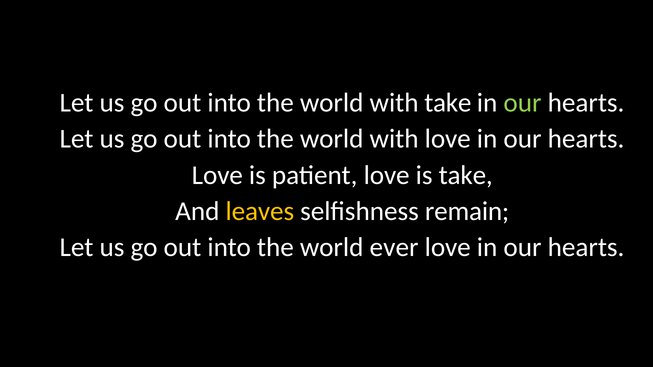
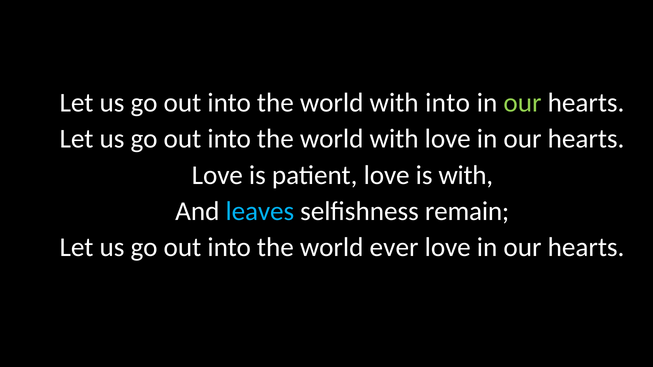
with take: take -> into
is take: take -> with
leaves colour: yellow -> light blue
